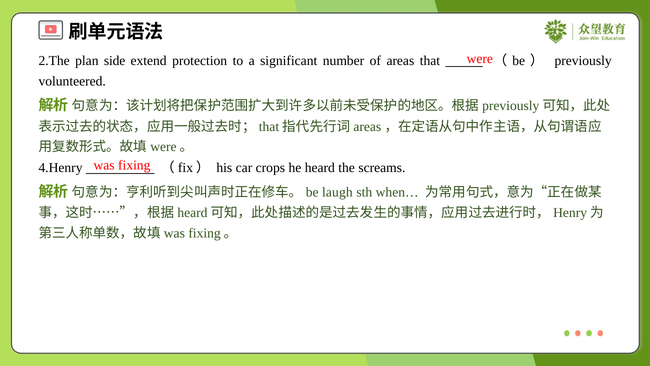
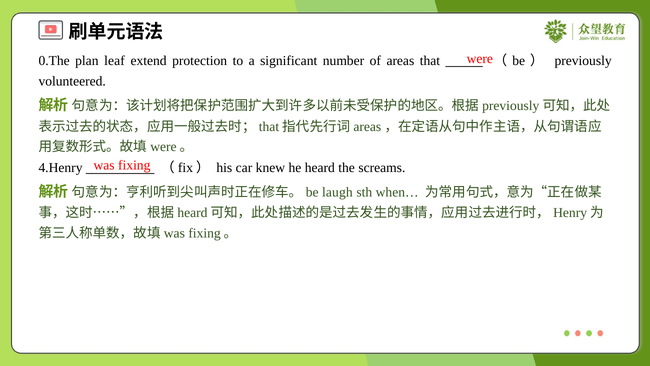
2.The: 2.The -> 0.The
side: side -> leaf
crops: crops -> knew
